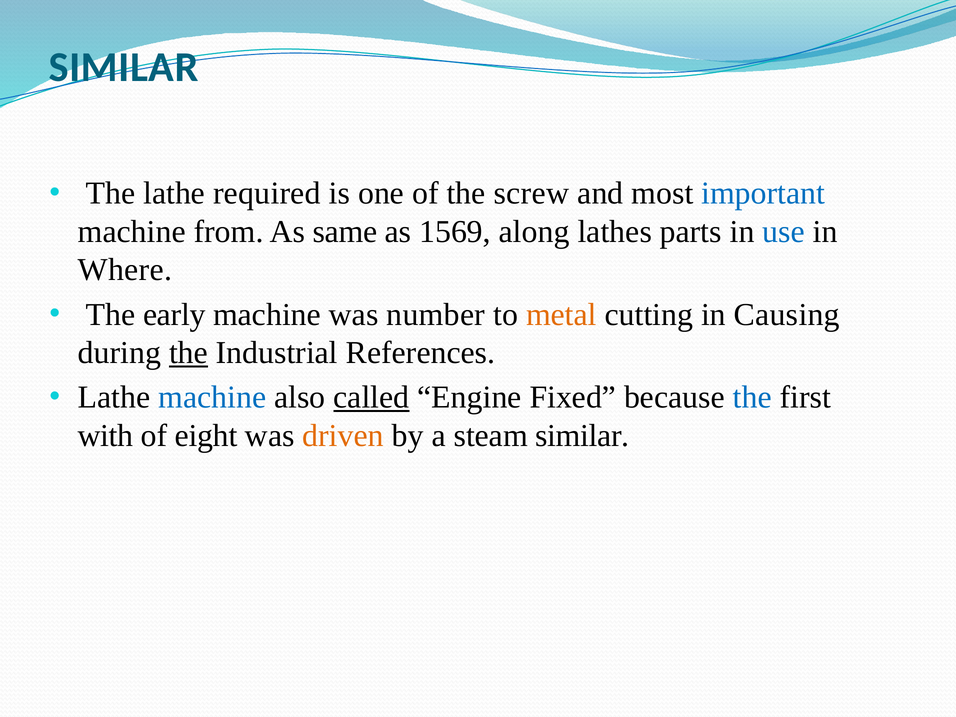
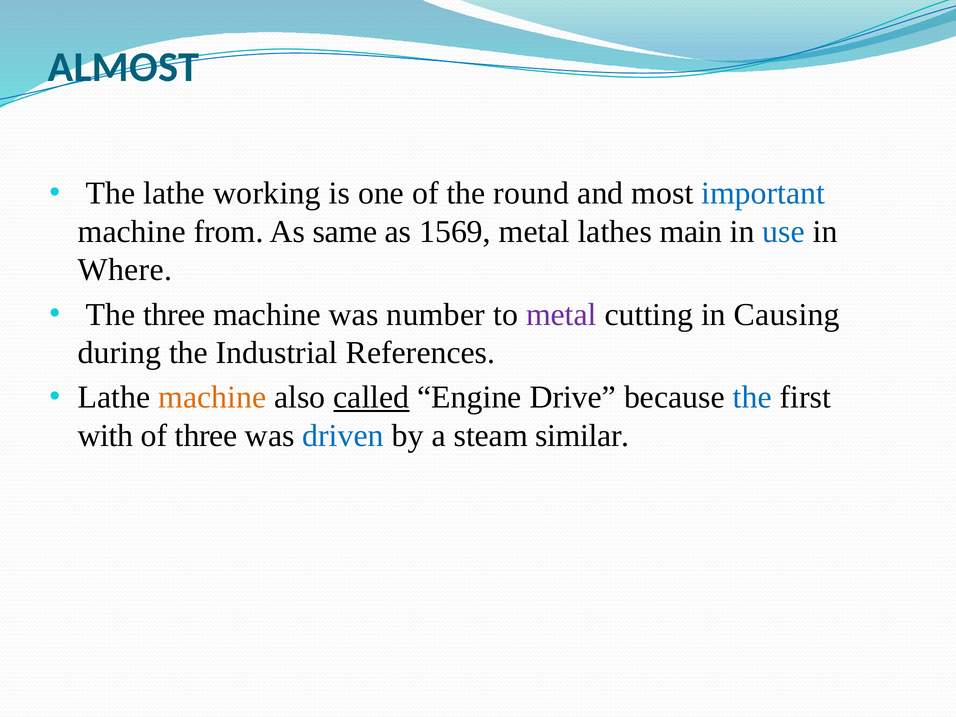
SIMILAR at (123, 67): SIMILAR -> ALMOST
required: required -> working
screw: screw -> round
1569 along: along -> metal
parts: parts -> main
The early: early -> three
metal at (561, 315) colour: orange -> purple
the at (188, 353) underline: present -> none
machine at (212, 397) colour: blue -> orange
Fixed: Fixed -> Drive
of eight: eight -> three
driven colour: orange -> blue
